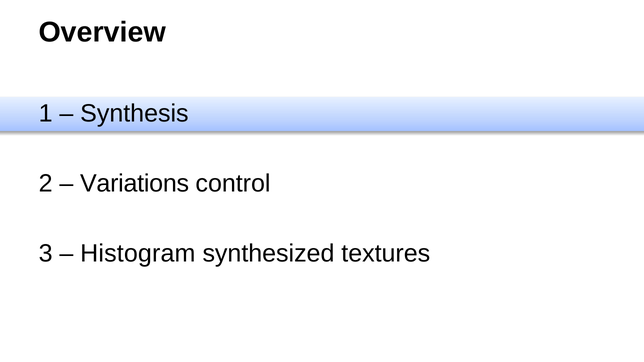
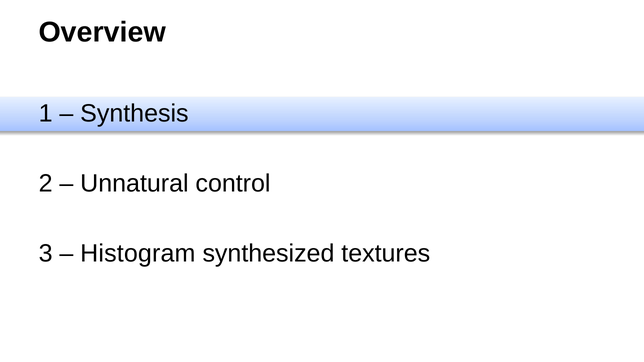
Variations: Variations -> Unnatural
